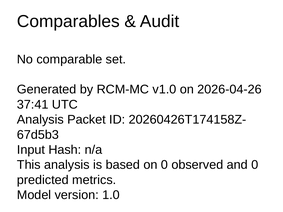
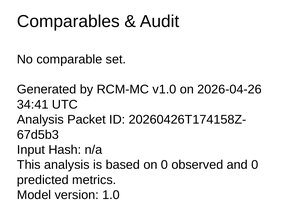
37:41: 37:41 -> 34:41
